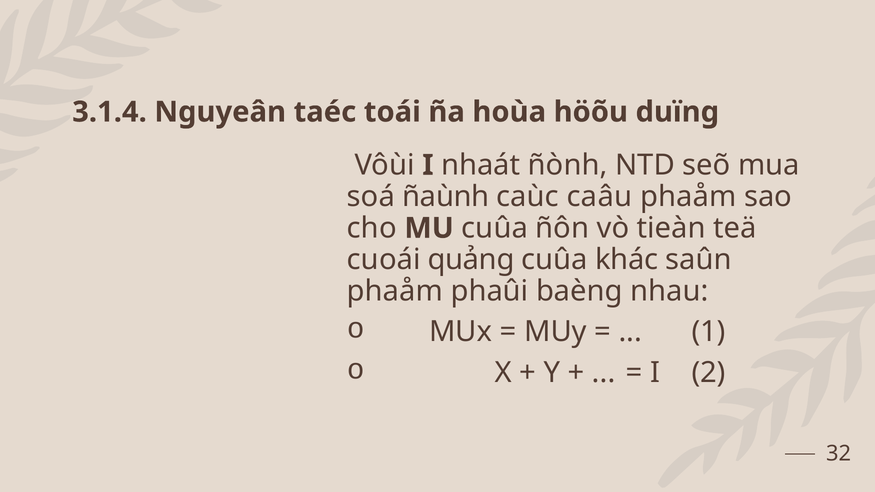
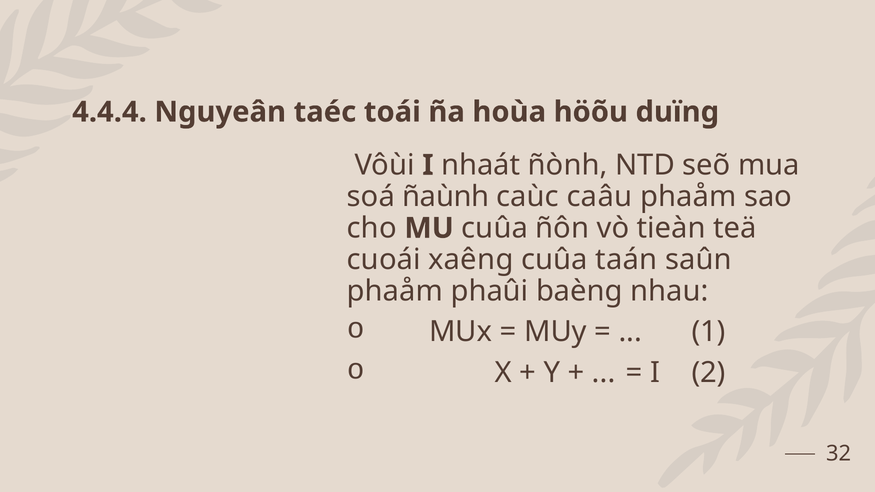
3.1.4: 3.1.4 -> 4.4.4
quảng: quảng -> xaêng
khác: khác -> taán
